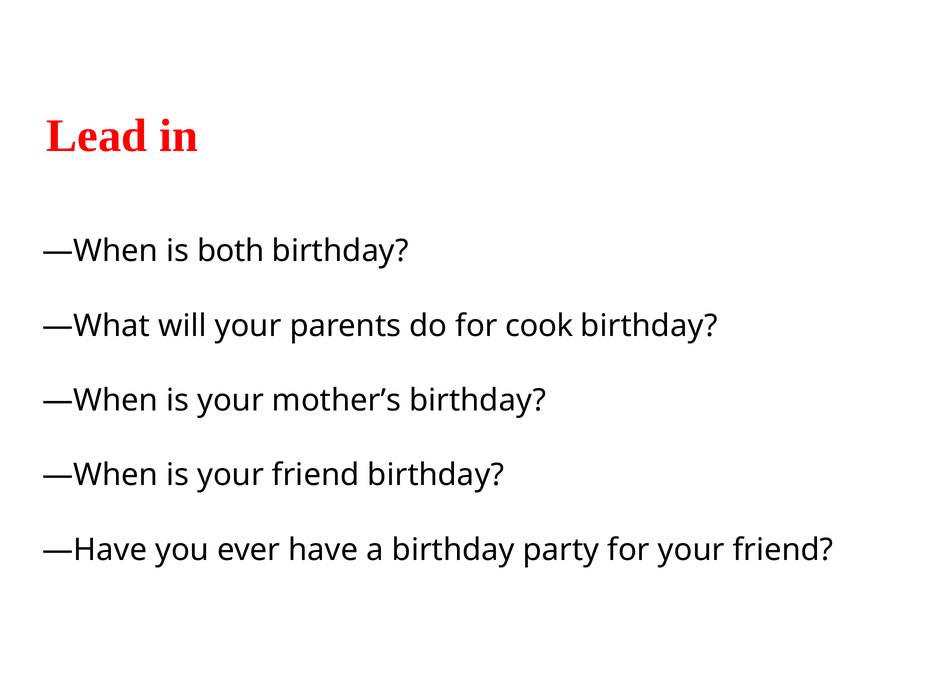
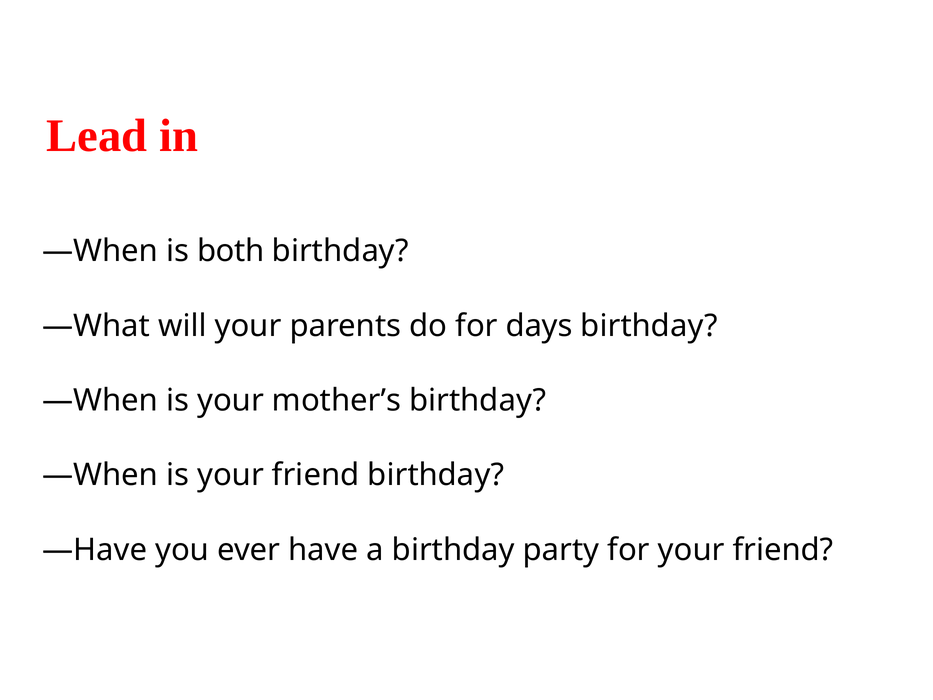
cook: cook -> days
